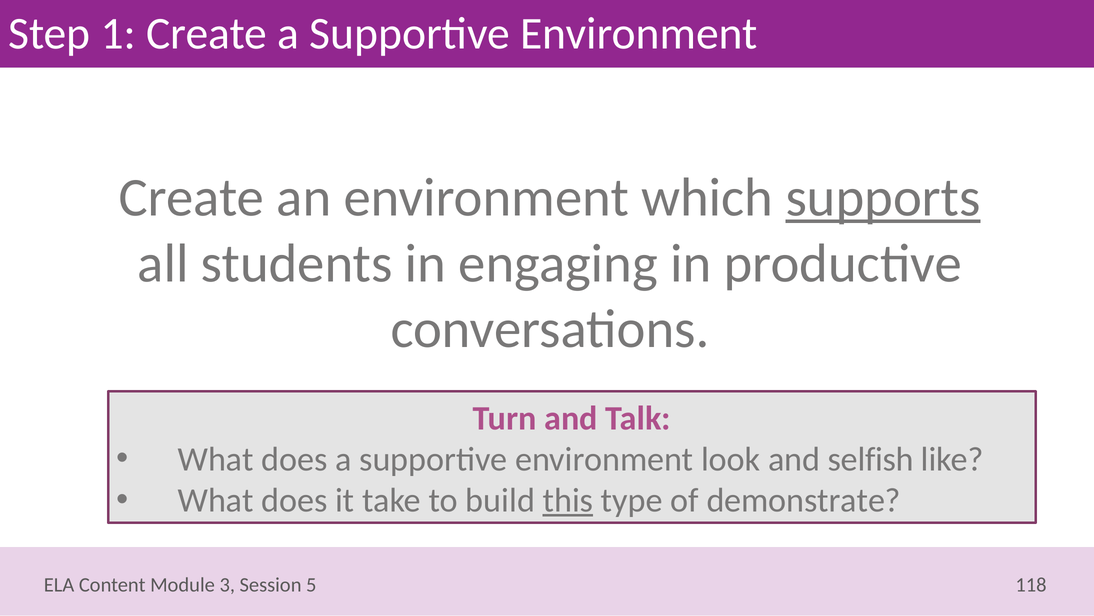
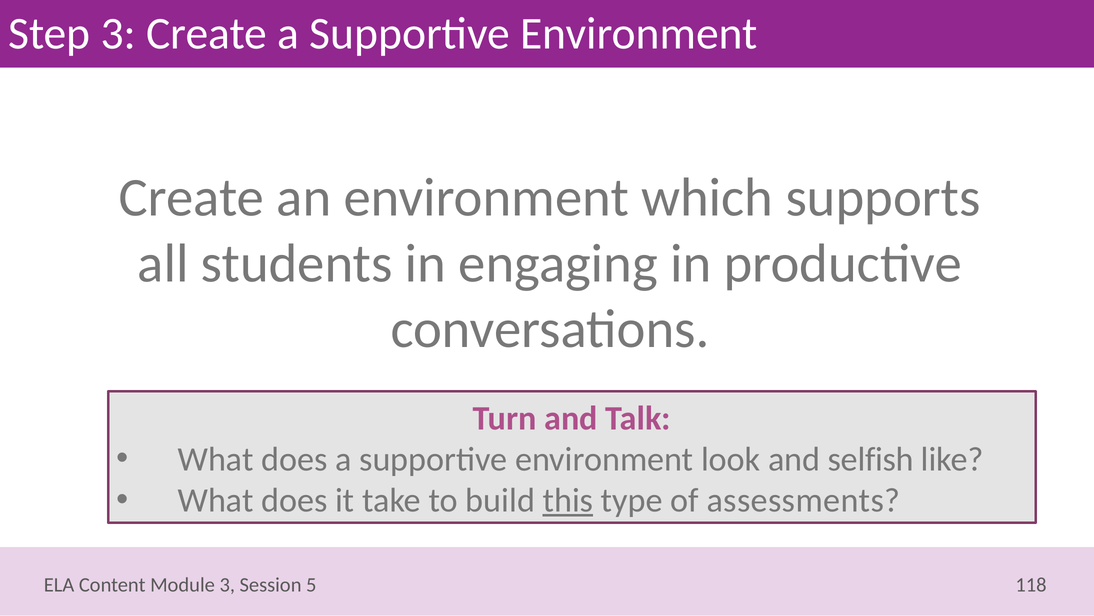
Step 1: 1 -> 3
supports underline: present -> none
demonstrate: demonstrate -> assessments
